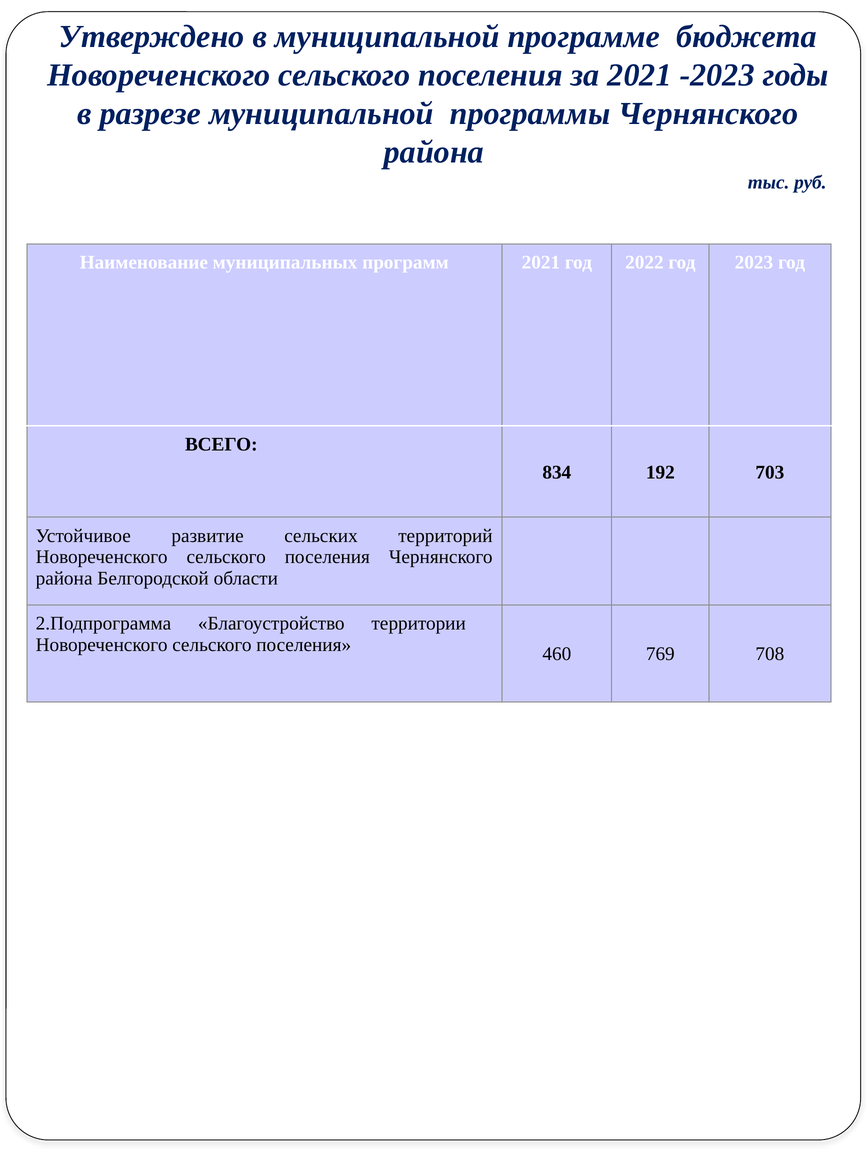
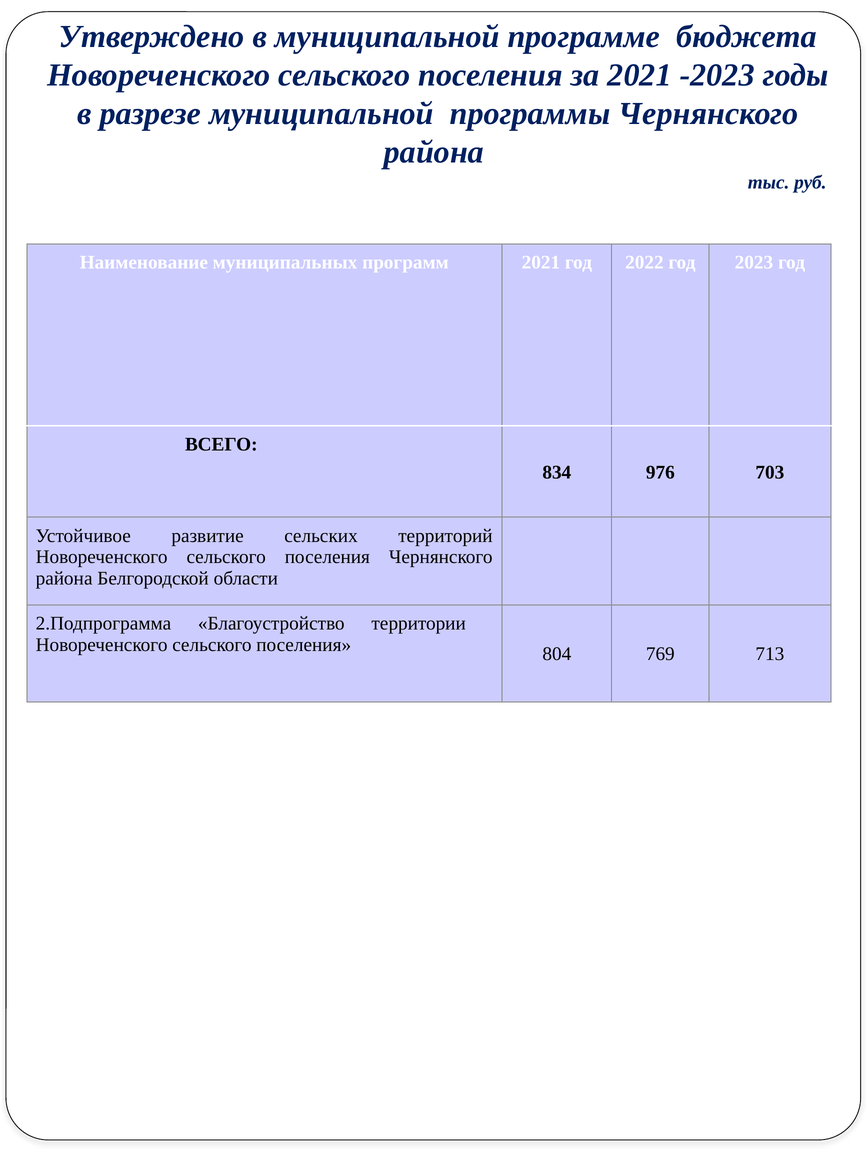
192: 192 -> 976
460: 460 -> 804
708: 708 -> 713
